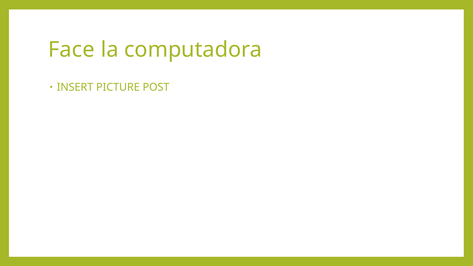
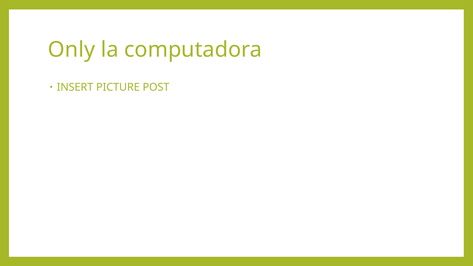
Face: Face -> Only
